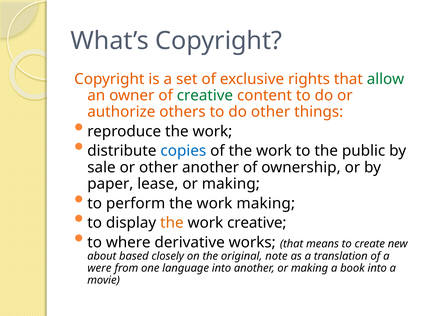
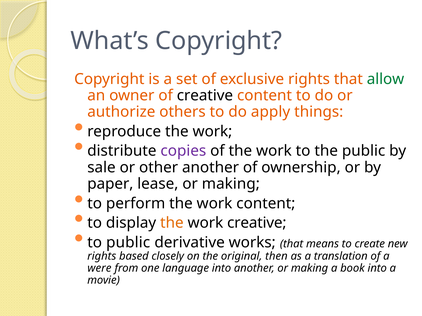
creative at (205, 96) colour: green -> black
do other: other -> apply
copies colour: blue -> purple
work making: making -> content
to where: where -> public
about at (102, 257): about -> rights
note: note -> then
